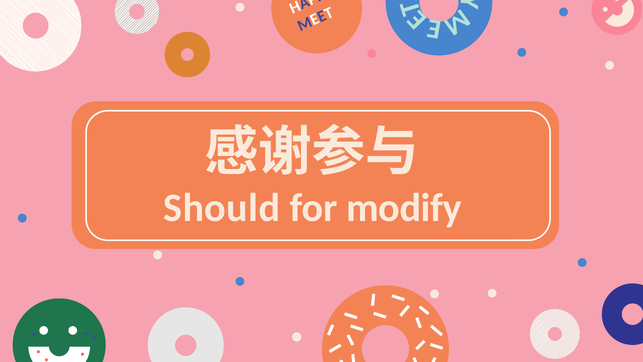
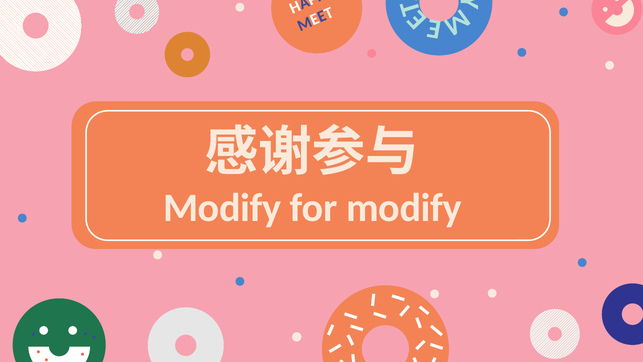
Should at (222, 208): Should -> Modify
